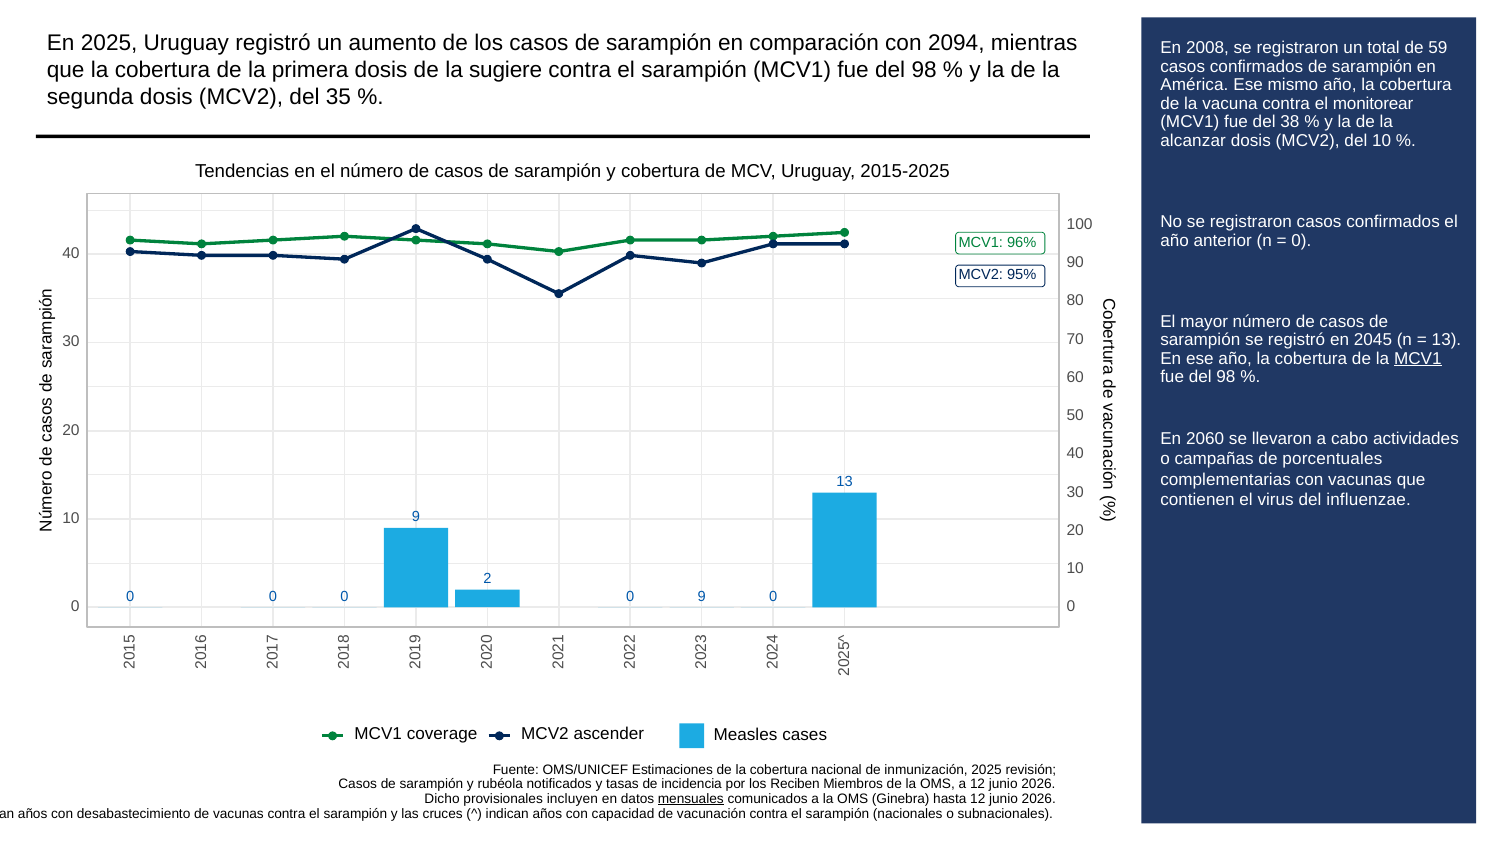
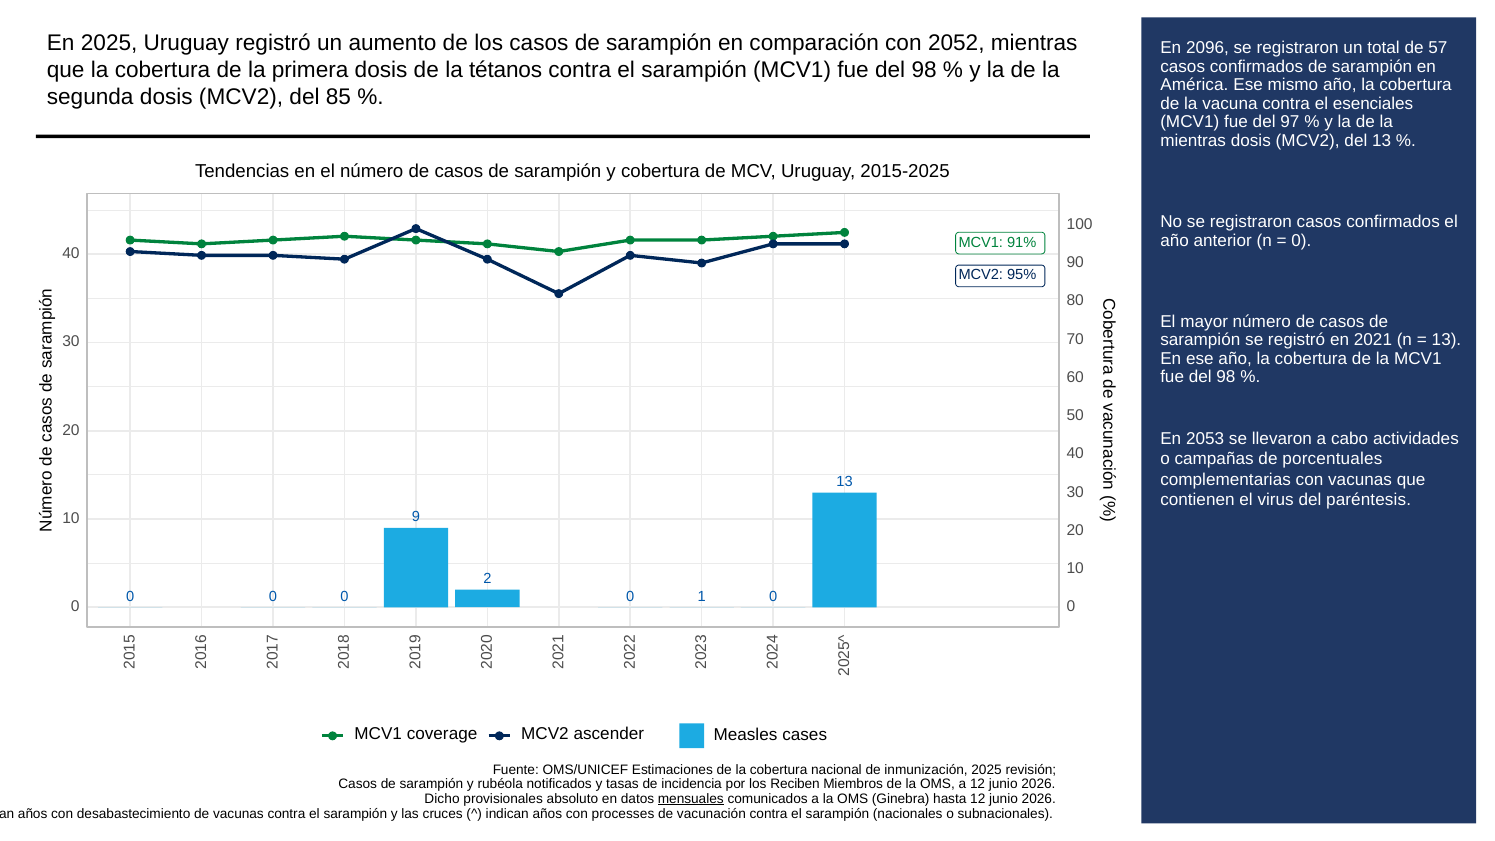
2094: 2094 -> 2052
2008: 2008 -> 2096
59: 59 -> 57
sugiere: sugiere -> tétanos
35: 35 -> 85
monitorear: monitorear -> esenciales
38: 38 -> 97
alcanzar at (1193, 141): alcanzar -> mientras
del 10: 10 -> 13
96%: 96% -> 91%
2045: 2045 -> 2021
MCV1 at (1418, 359) underline: present -> none
2060: 2060 -> 2053
influenzae: influenzae -> paréntesis
9 at (702, 596): 9 -> 1
incluyen: incluyen -> absoluto
capacidad: capacidad -> processes
